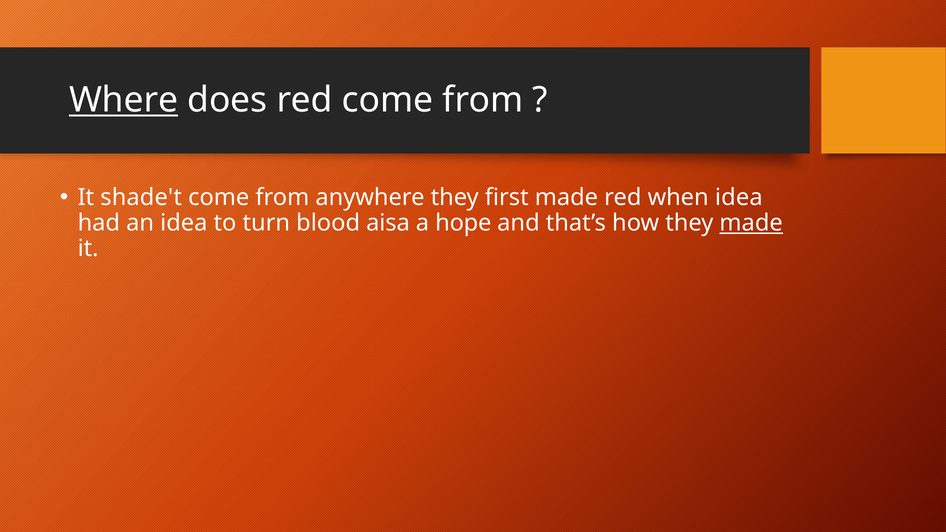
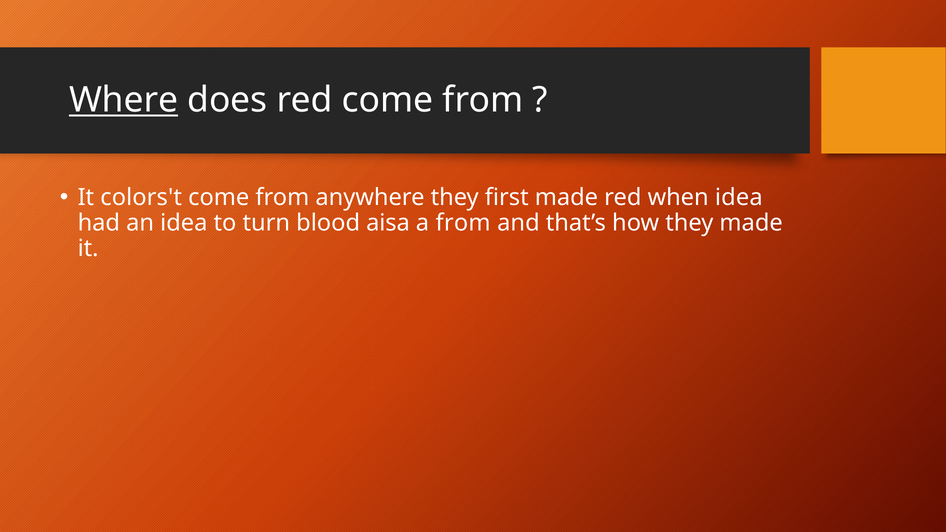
shade't: shade't -> colors't
a hope: hope -> from
made at (751, 223) underline: present -> none
